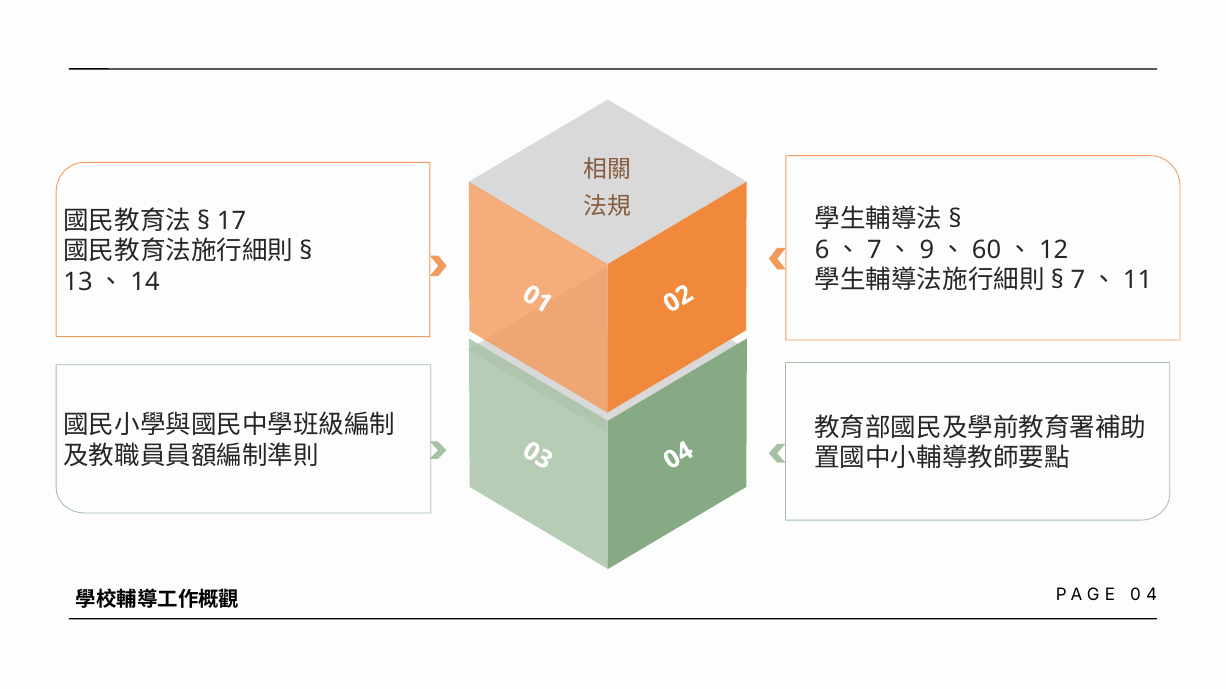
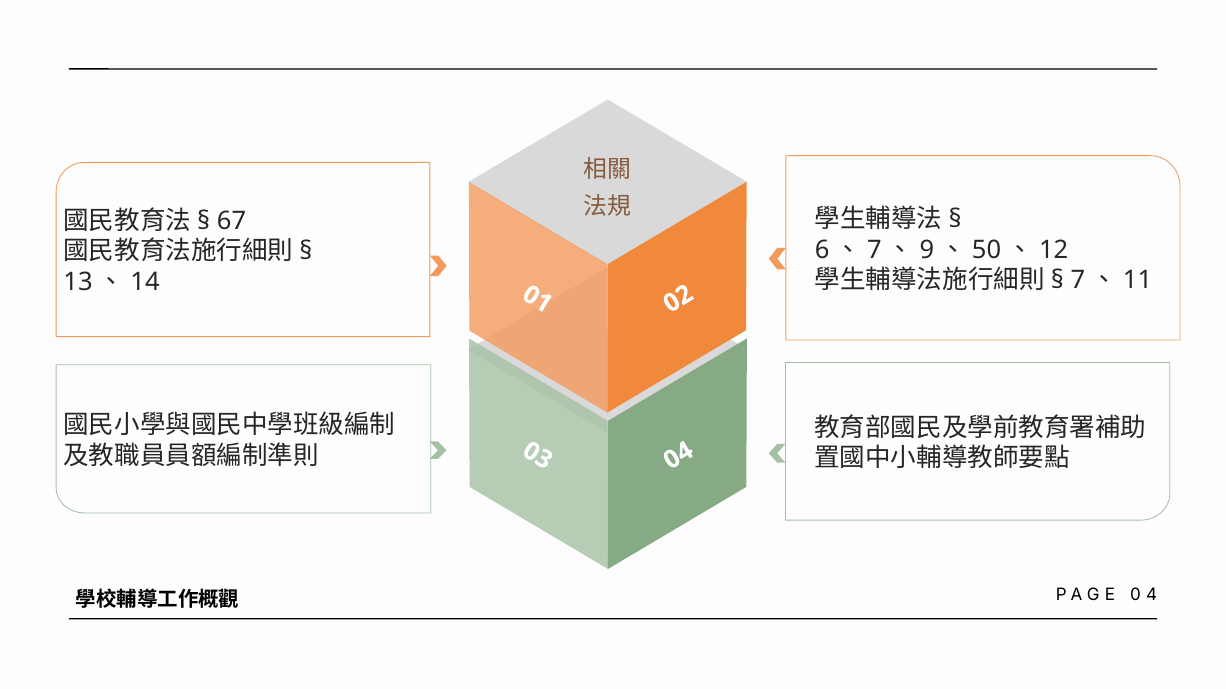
17: 17 -> 67
60: 60 -> 50
